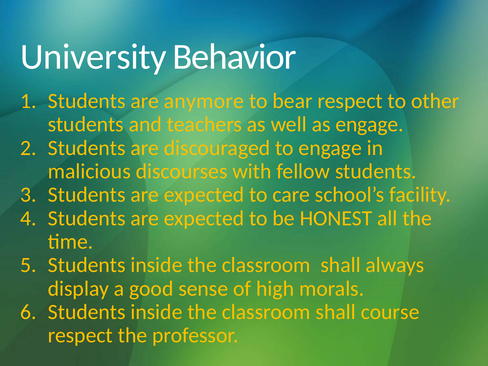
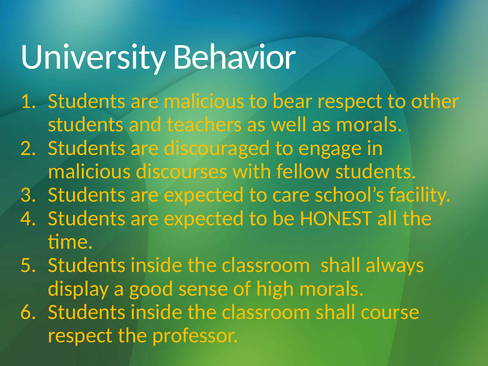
are anymore: anymore -> malicious
as engage: engage -> morals
